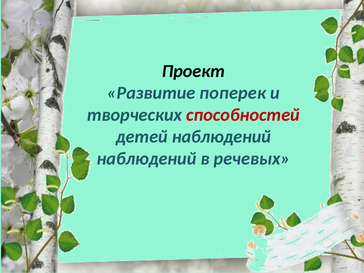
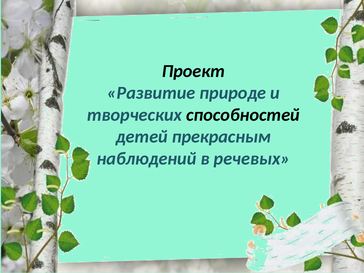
поперек: поперек -> природе
способностей colour: red -> black
детей наблюдений: наблюдений -> прекрасным
